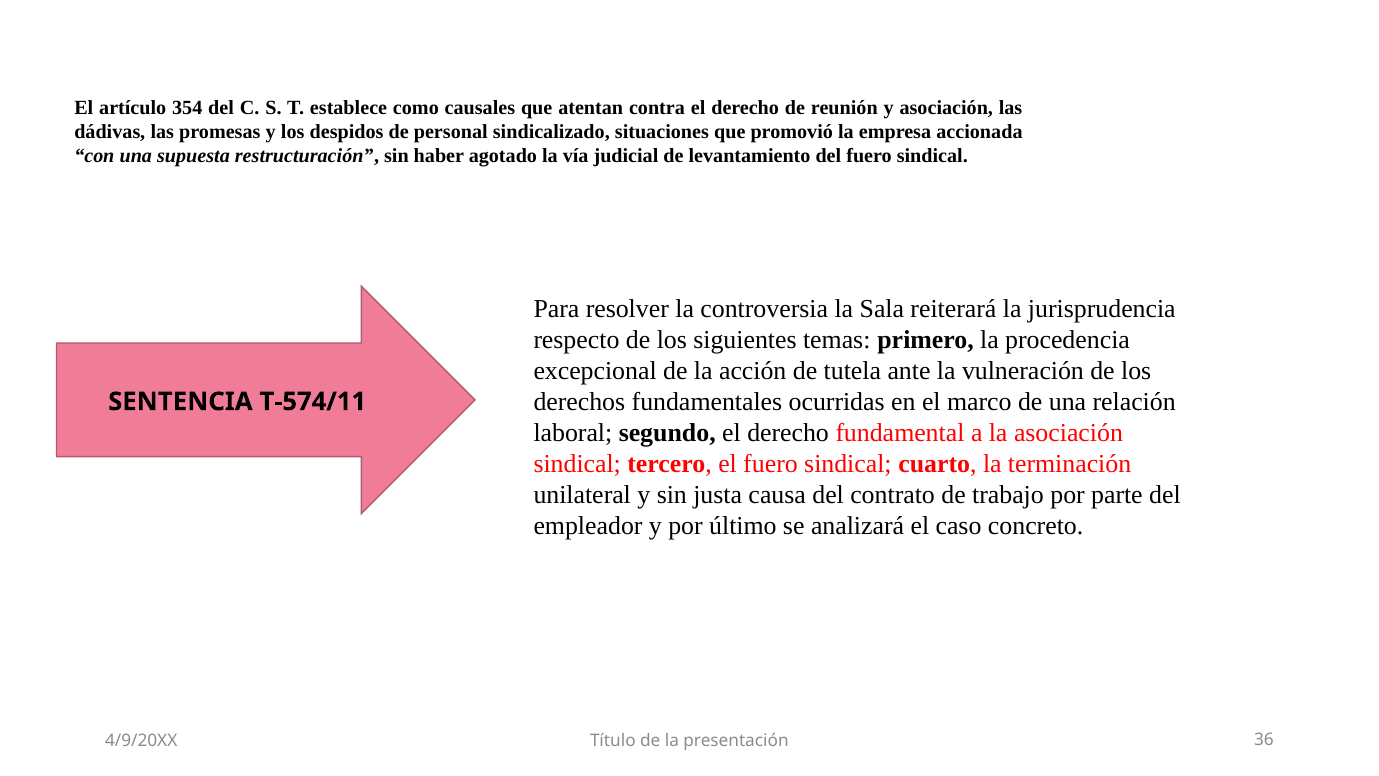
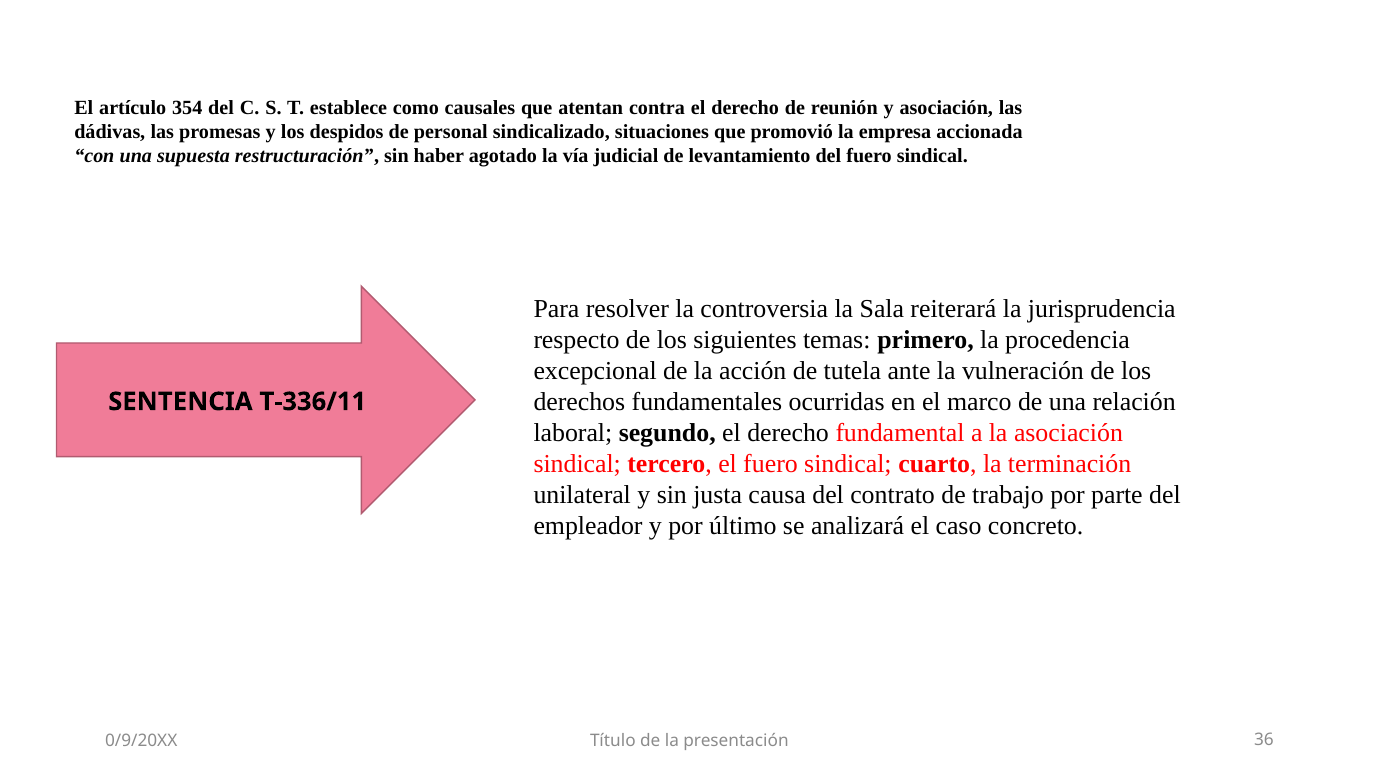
T-574/11: T-574/11 -> T-336/11
4/9/20XX: 4/9/20XX -> 0/9/20XX
